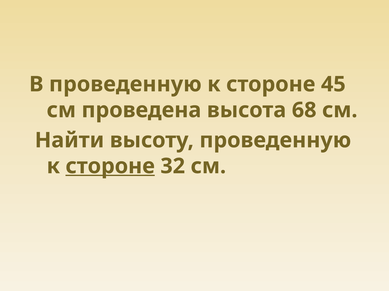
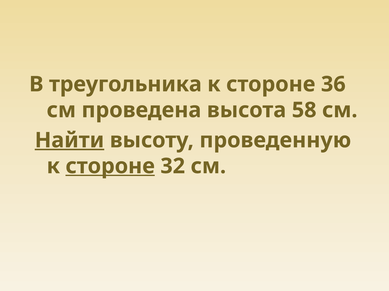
В проведенную: проведенную -> треугольника
45: 45 -> 36
68: 68 -> 58
Найти underline: none -> present
